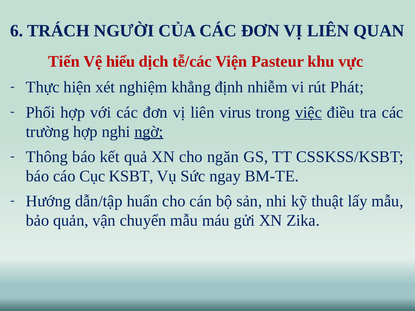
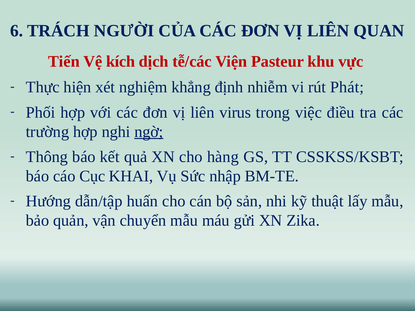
hiểu: hiểu -> kích
việc underline: present -> none
ngăn: ngăn -> hàng
KSBT: KSBT -> KHAI
ngay: ngay -> nhập
